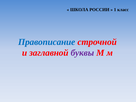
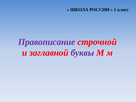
Правописание colour: blue -> purple
